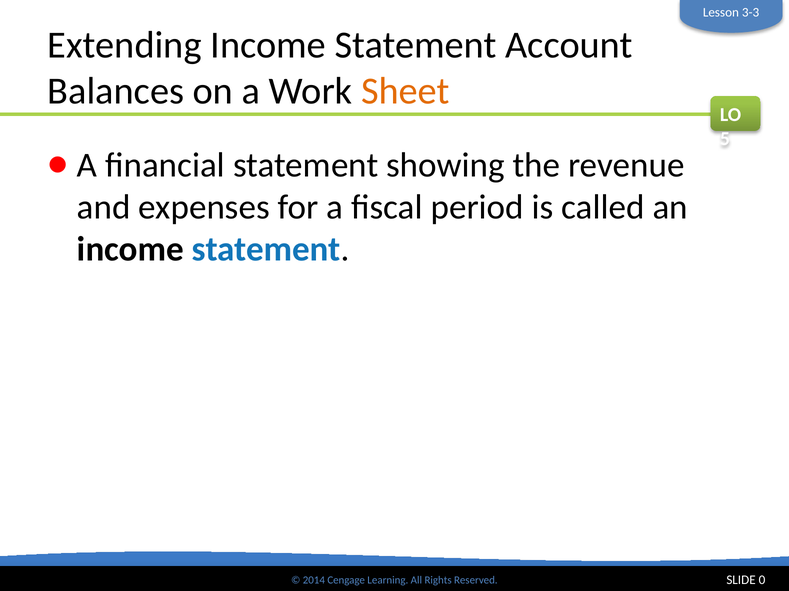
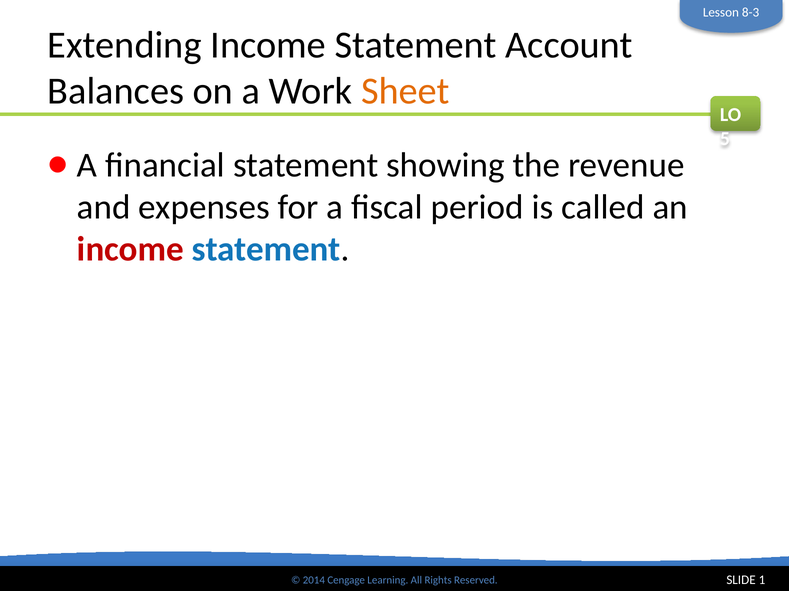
3-3: 3-3 -> 8-3
income at (130, 250) colour: black -> red
0: 0 -> 1
